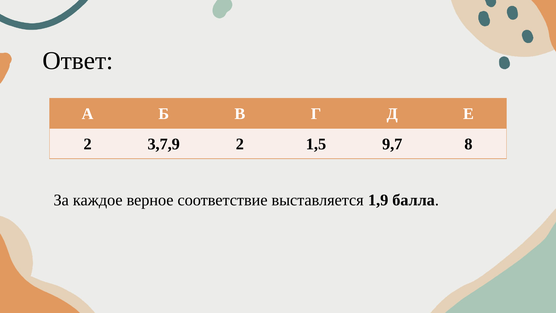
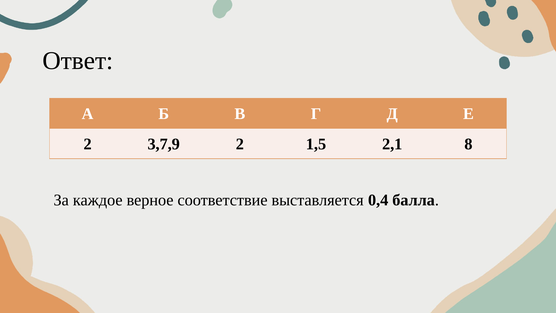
9,7: 9,7 -> 2,1
1,9: 1,9 -> 0,4
